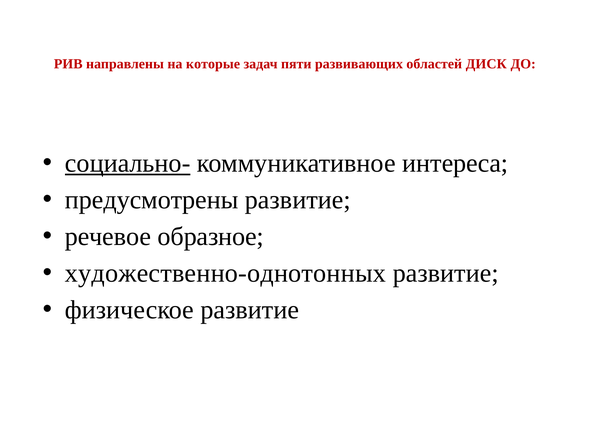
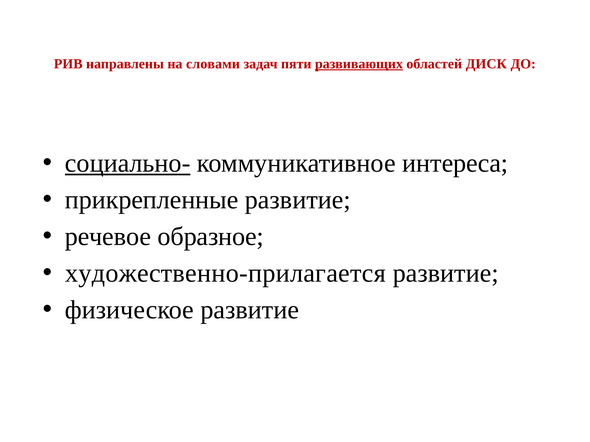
которые: которые -> словами
развивающих underline: none -> present
предусмотрены: предусмотрены -> прикрепленные
художественно-однотонных: художественно-однотонных -> художественно-прилагается
